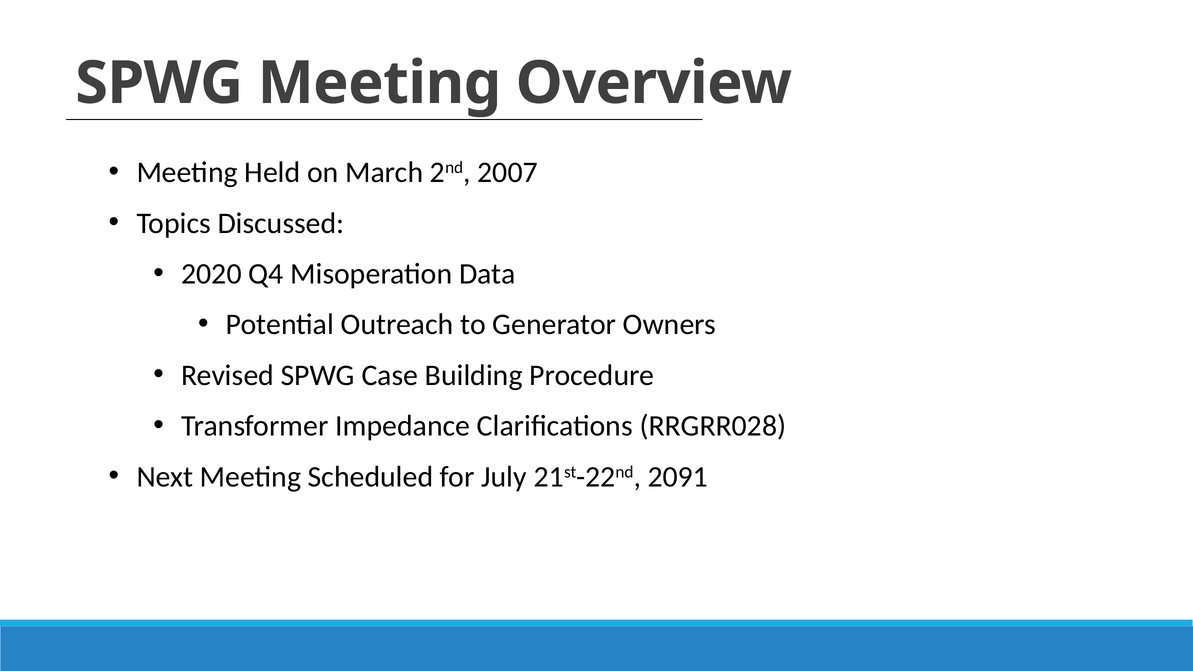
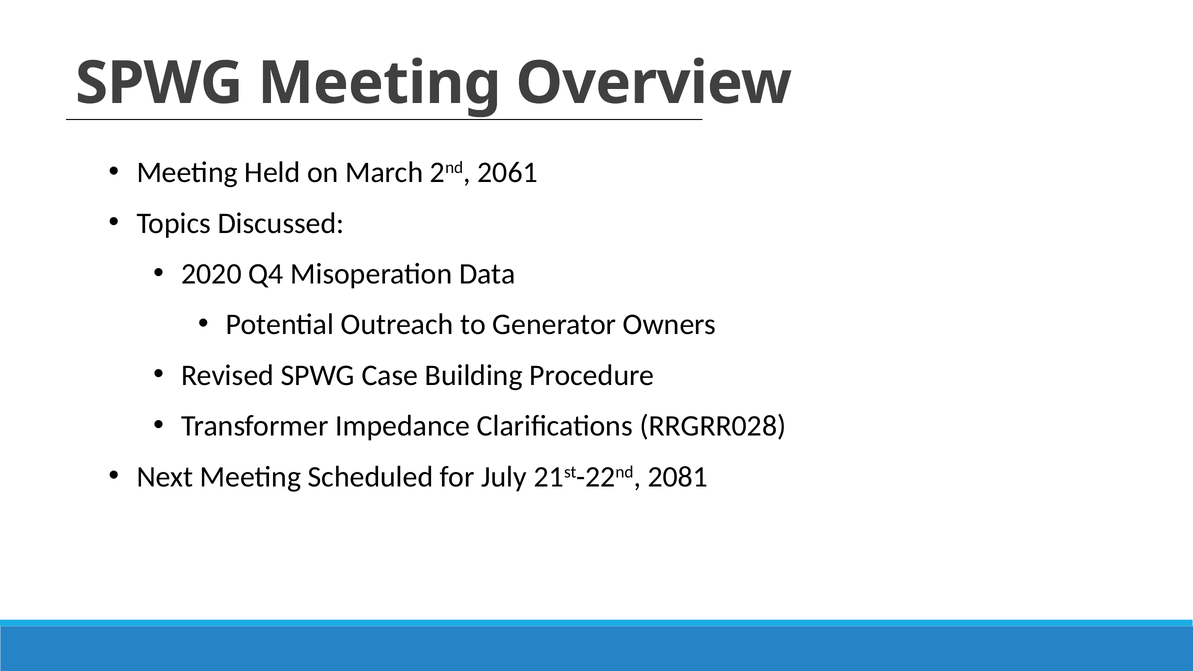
2007: 2007 -> 2061
2091: 2091 -> 2081
